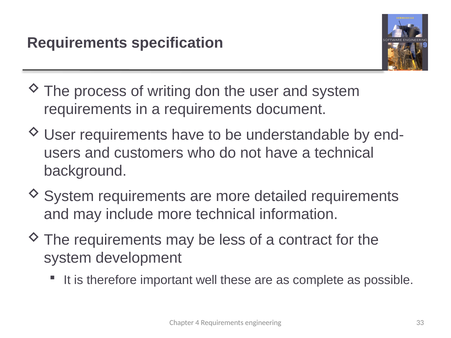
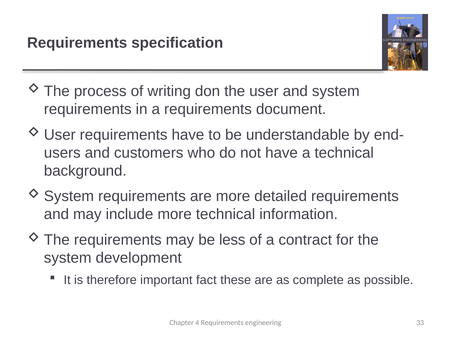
well: well -> fact
